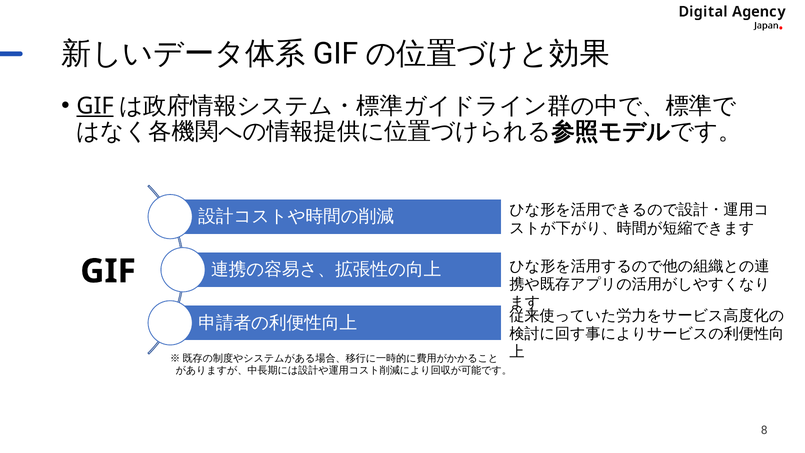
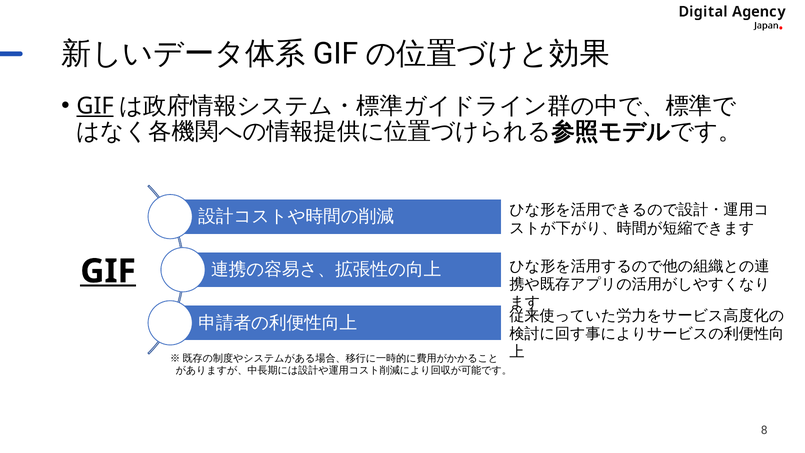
GIF at (108, 271) underline: none -> present
